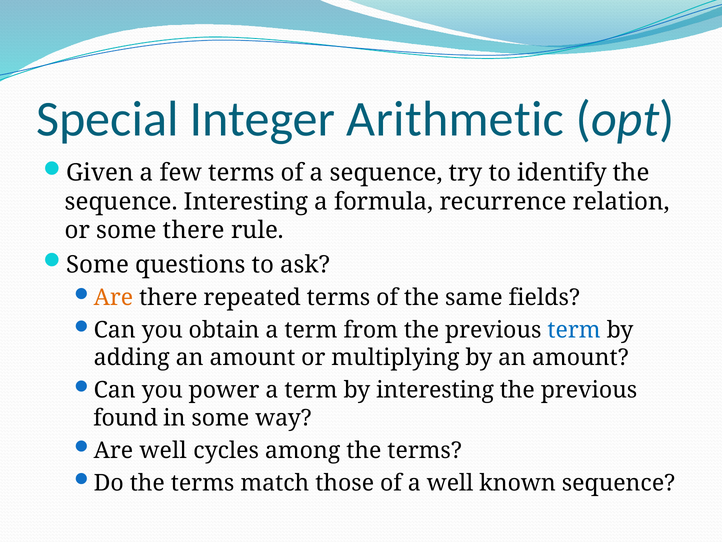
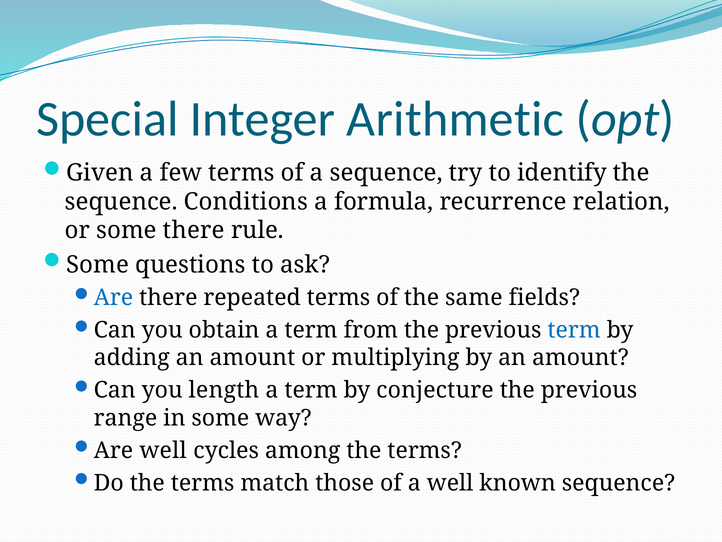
sequence Interesting: Interesting -> Conditions
Are at (113, 297) colour: orange -> blue
power: power -> length
by interesting: interesting -> conjecture
found: found -> range
